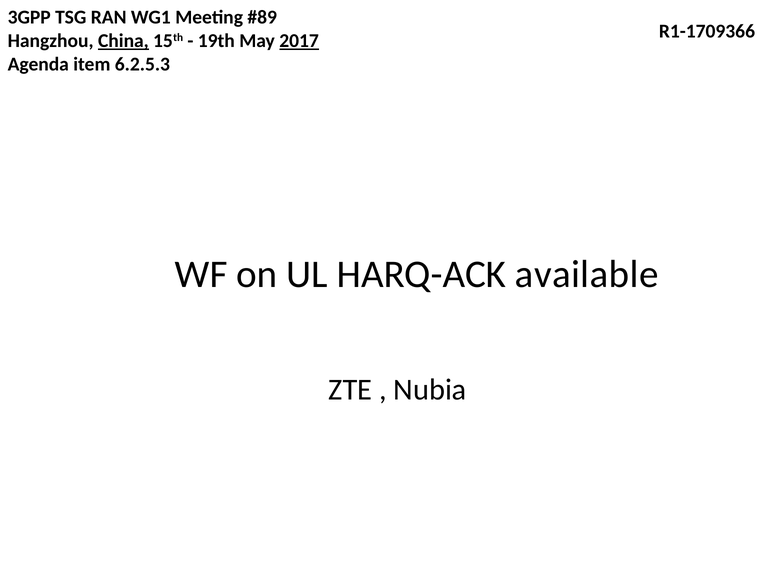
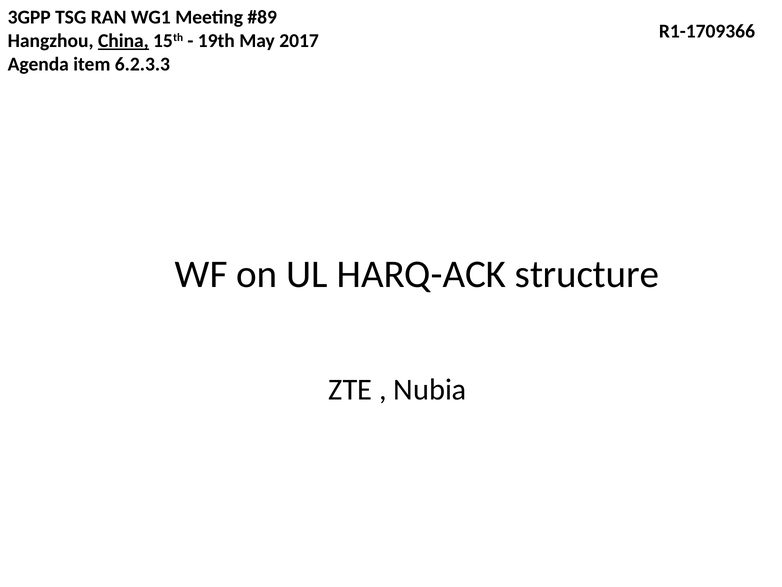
2017 underline: present -> none
6.2.5.3: 6.2.5.3 -> 6.2.3.3
available: available -> structure
